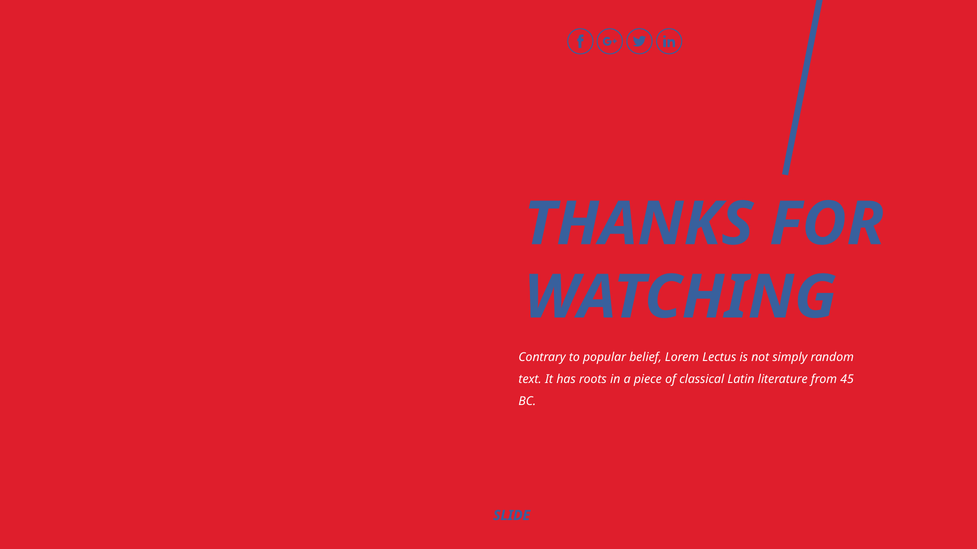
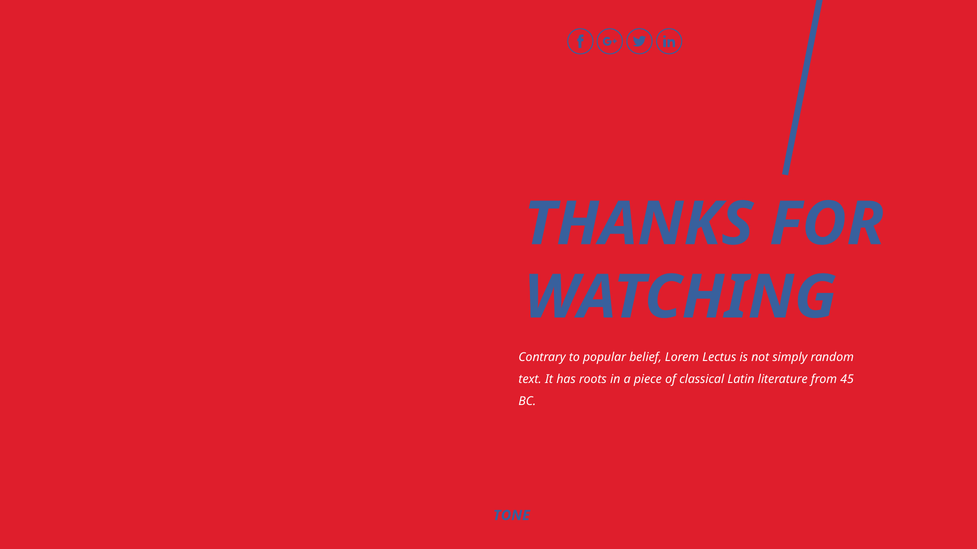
SLIDE: SLIDE -> TONE
